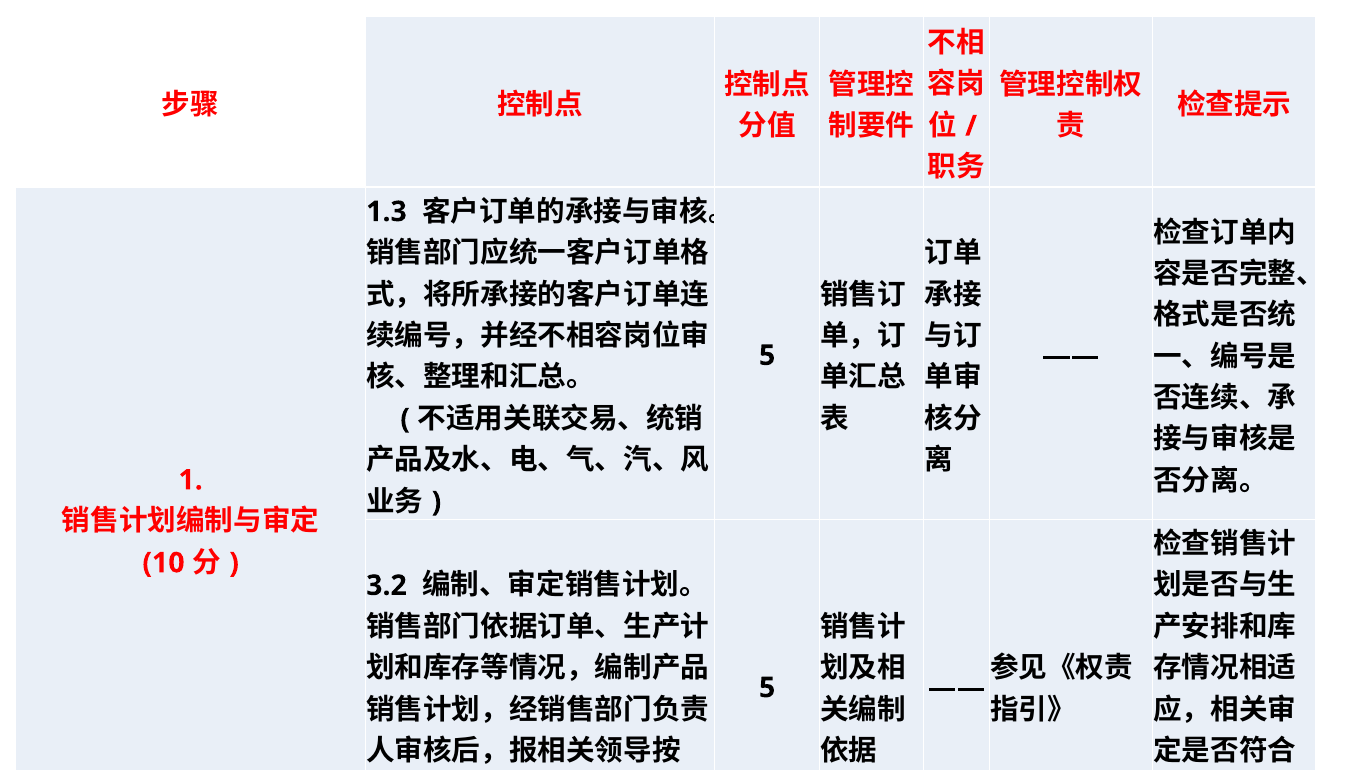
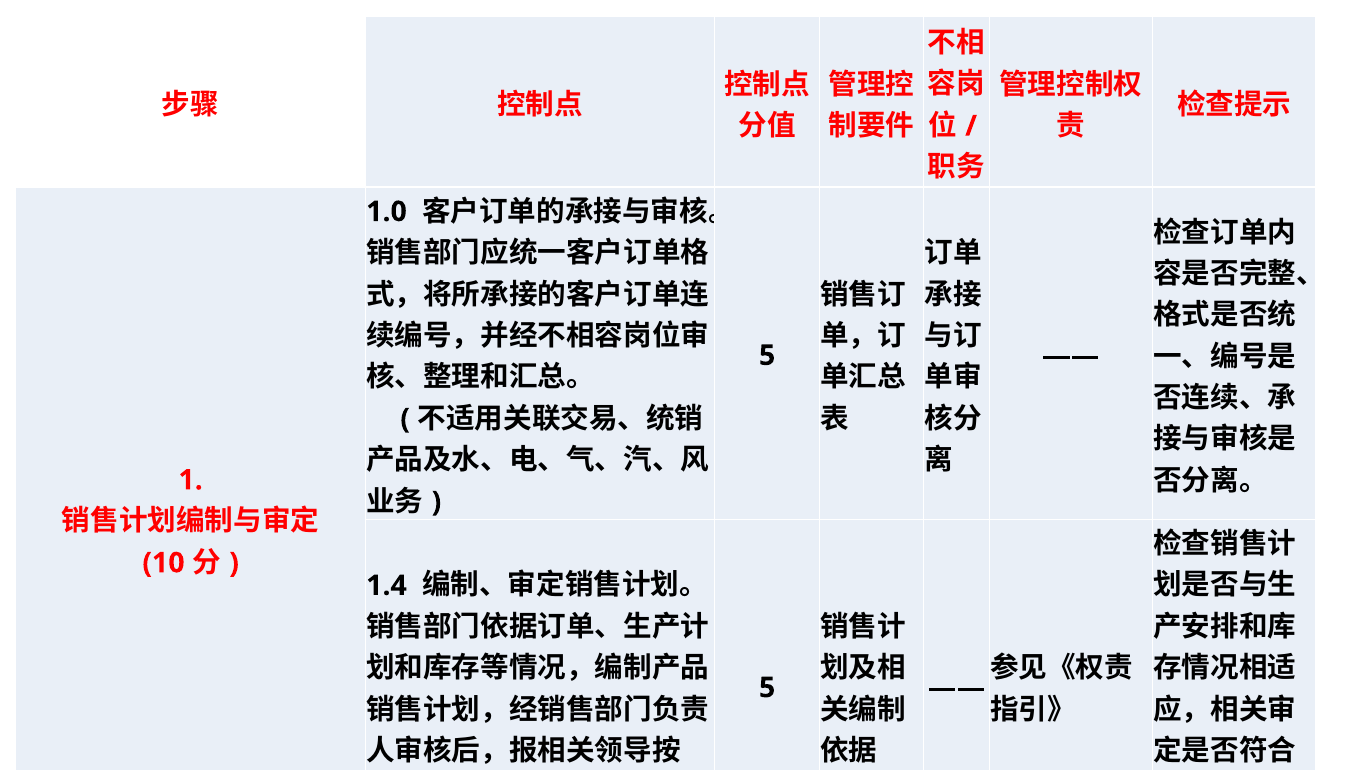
1.3: 1.3 -> 1.0
3.2: 3.2 -> 1.4
